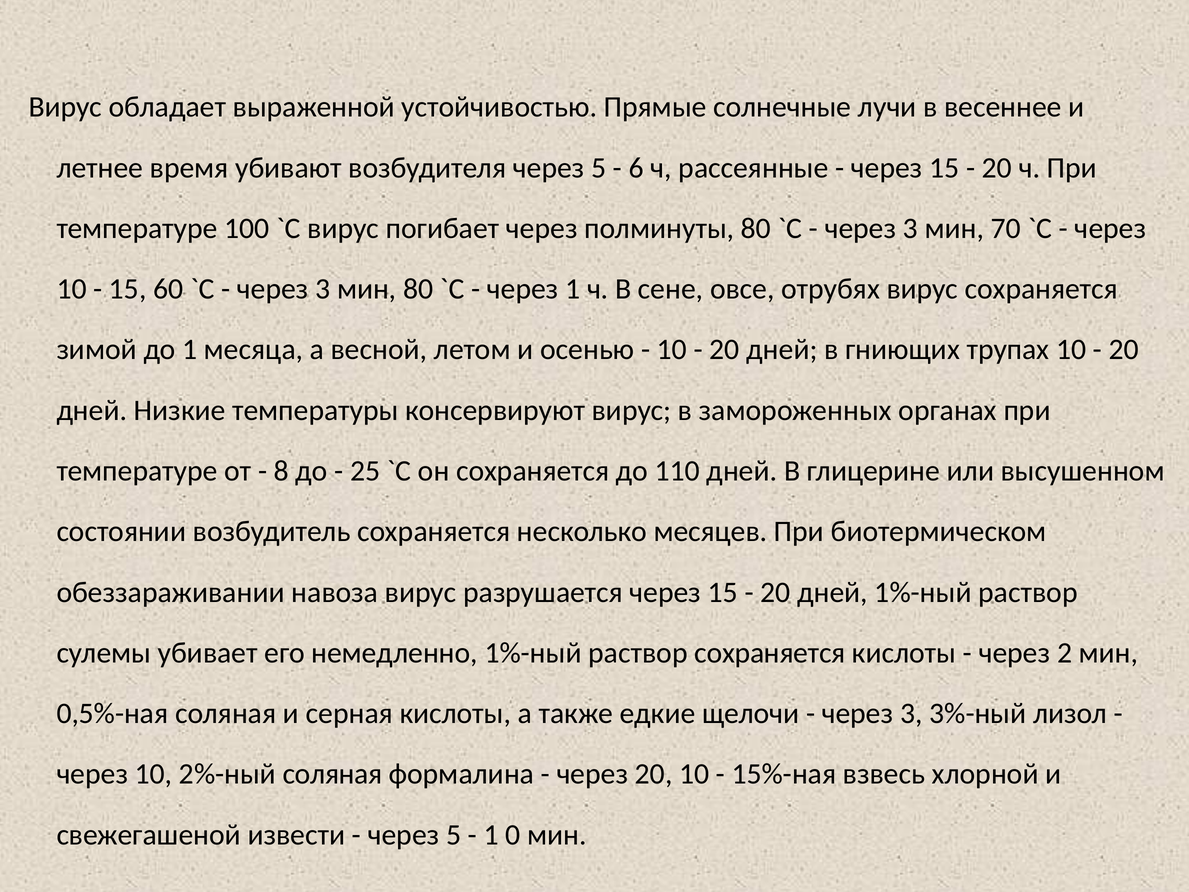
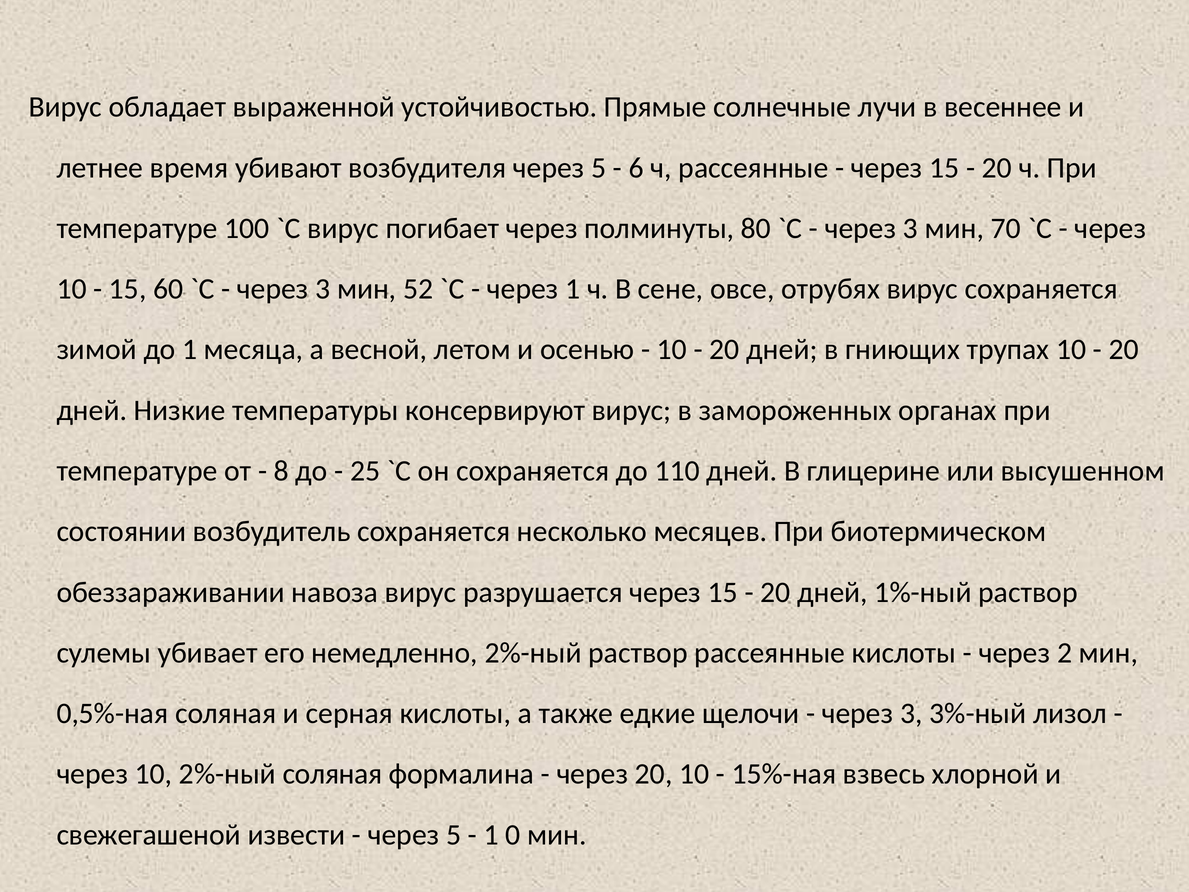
мин 80: 80 -> 52
немедленно 1%-ный: 1%-ный -> 2%-ный
раствор сохраняется: сохраняется -> рассеянные
